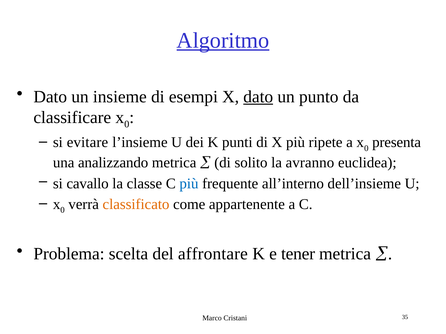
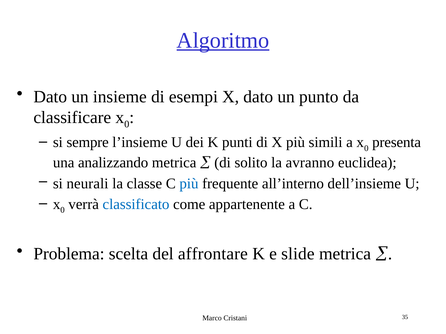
dato at (258, 97) underline: present -> none
evitare: evitare -> sempre
ripete: ripete -> simili
cavallo: cavallo -> neurali
classificato colour: orange -> blue
tener: tener -> slide
